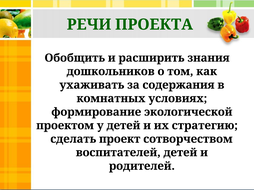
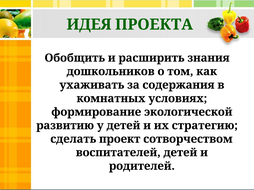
РЕЧИ: РЕЧИ -> ИДЕЯ
проектом: проектом -> развитию
